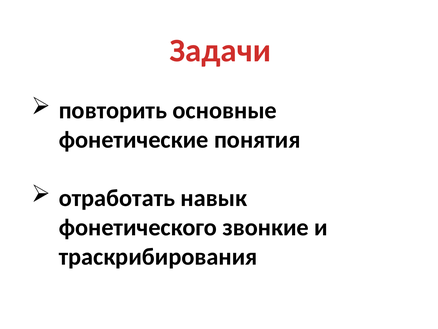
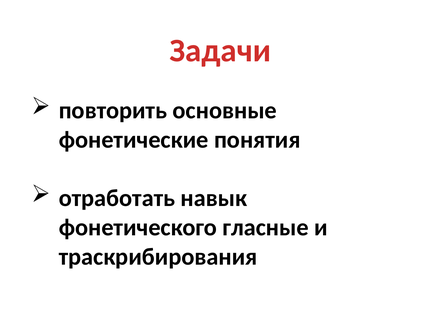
звонкие: звонкие -> гласные
